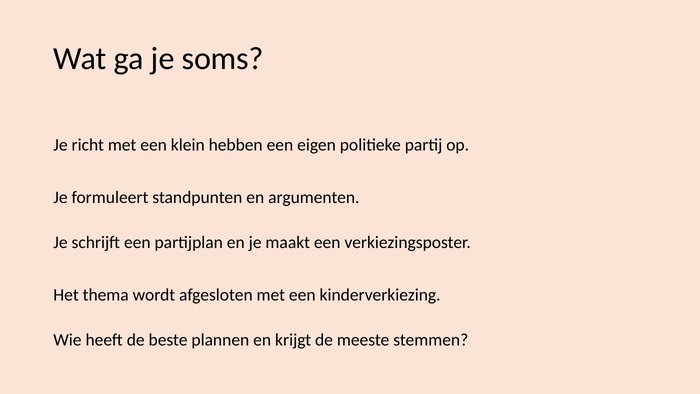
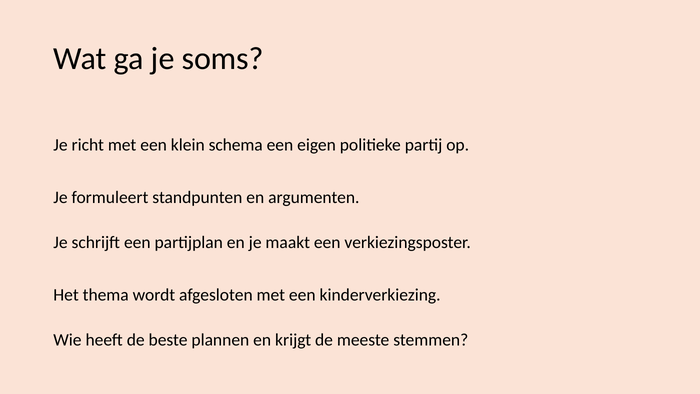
hebben: hebben -> schema
